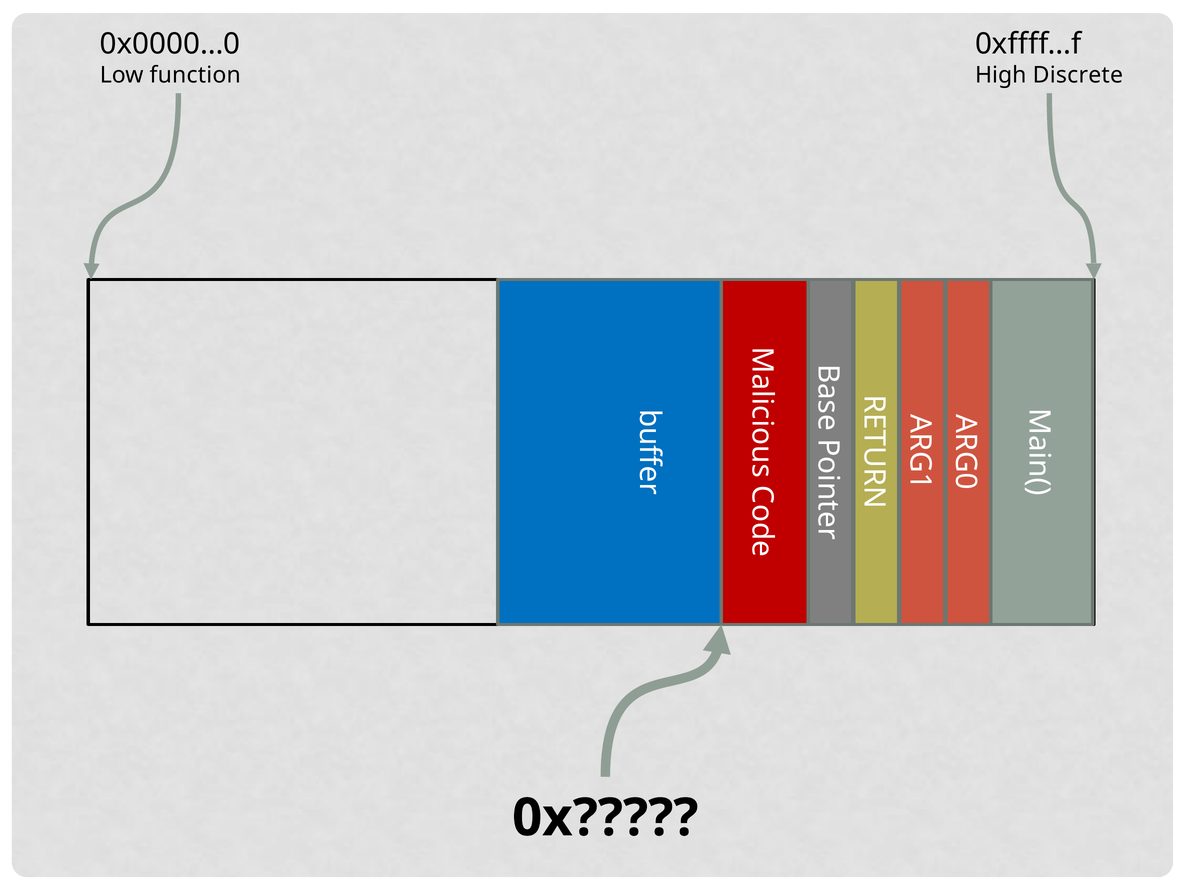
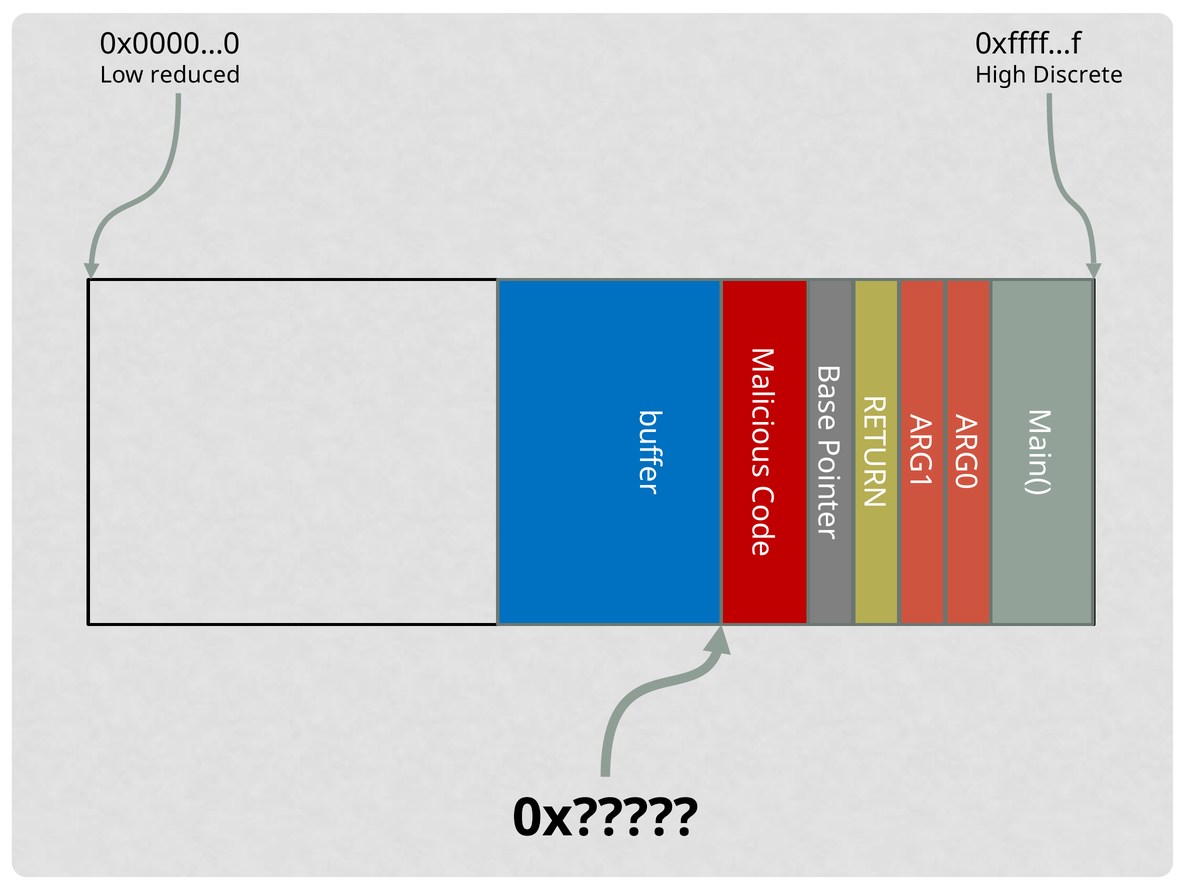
function: function -> reduced
